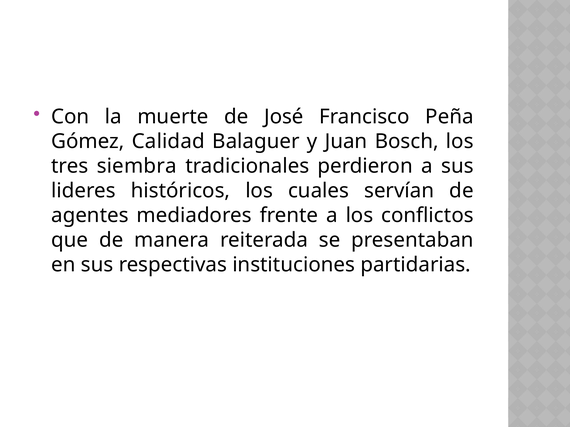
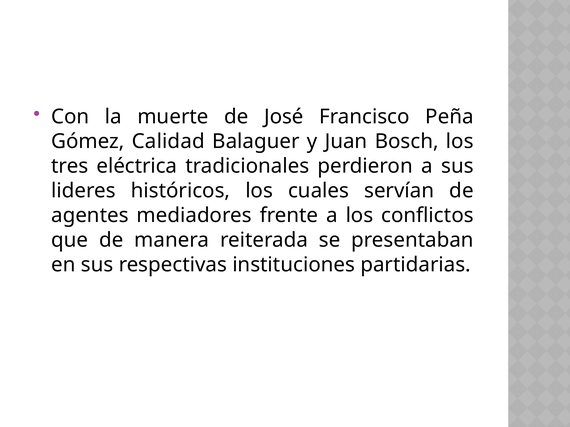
siembra: siembra -> eléctrica
